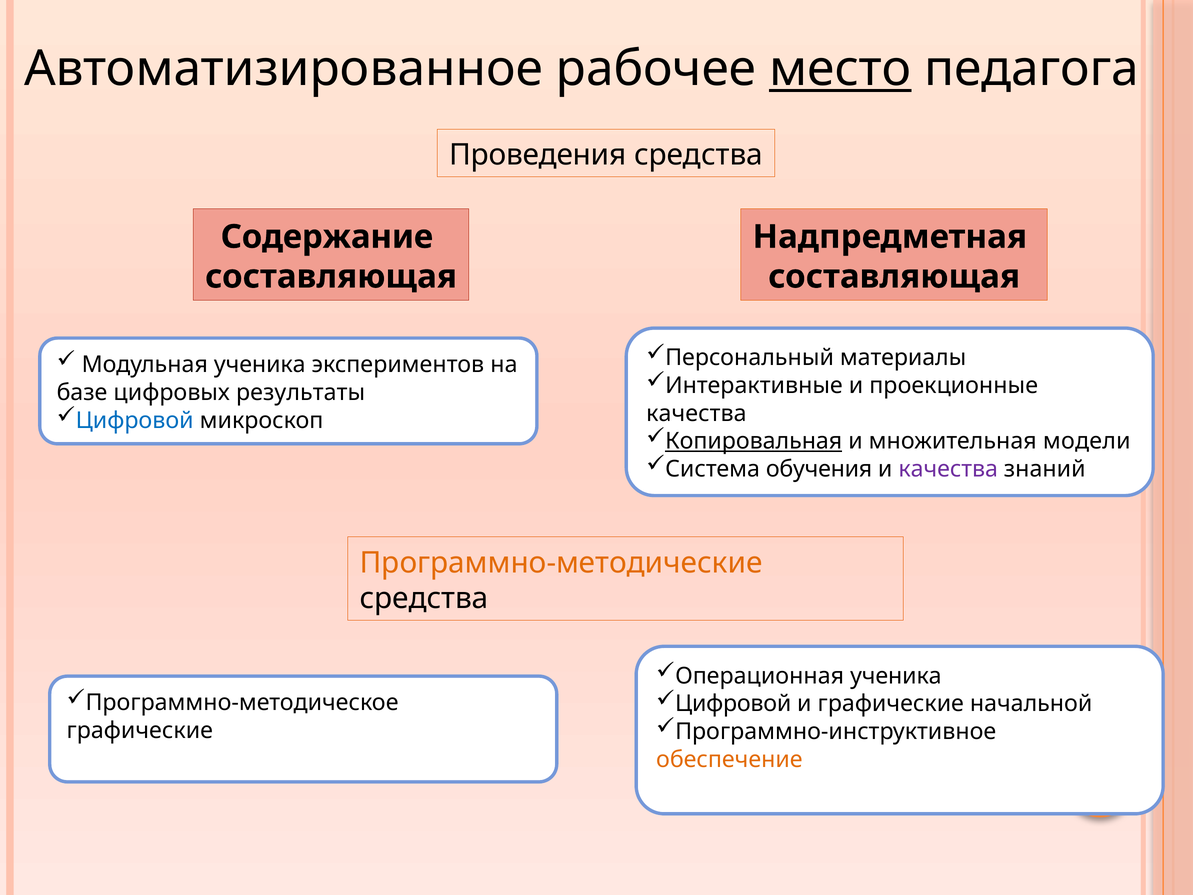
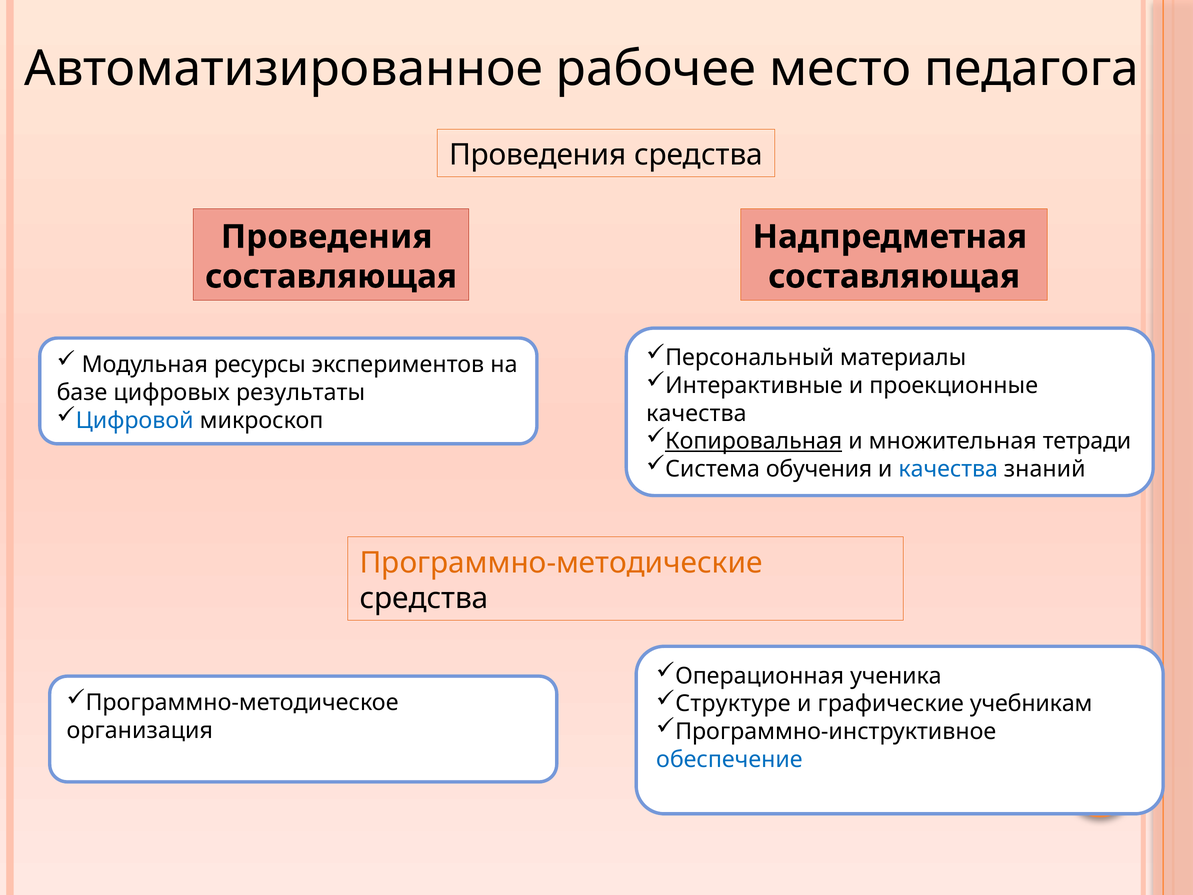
место underline: present -> none
Содержание at (327, 237): Содержание -> Проведения
Модульная ученика: ученика -> ресурсы
модели: модели -> тетради
качества at (948, 469) colour: purple -> blue
Цифровой at (733, 704): Цифровой -> Структуре
начальной: начальной -> учебникам
графические at (140, 730): графические -> организация
обеспечение colour: orange -> blue
